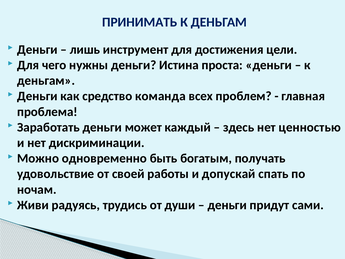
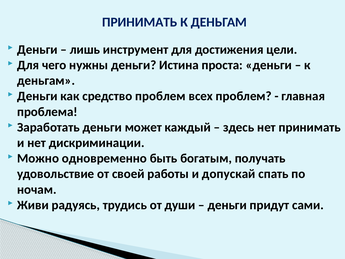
средство команда: команда -> проблем
нет ценностью: ценностью -> принимать
